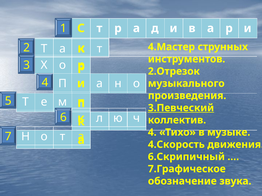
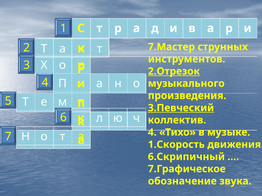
4.Мастер: 4.Мастер -> 7.Мастер
2.Отрезок underline: none -> present
4.Скорость: 4.Скорость -> 1.Скорость
